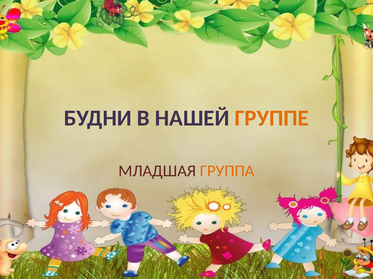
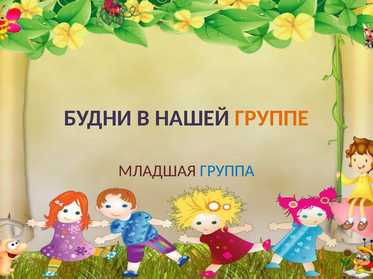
ГРУППА colour: orange -> blue
